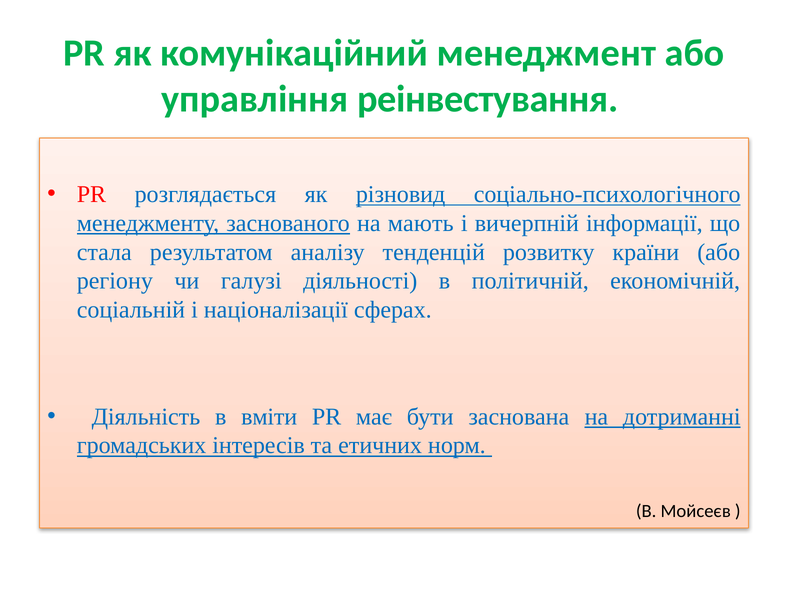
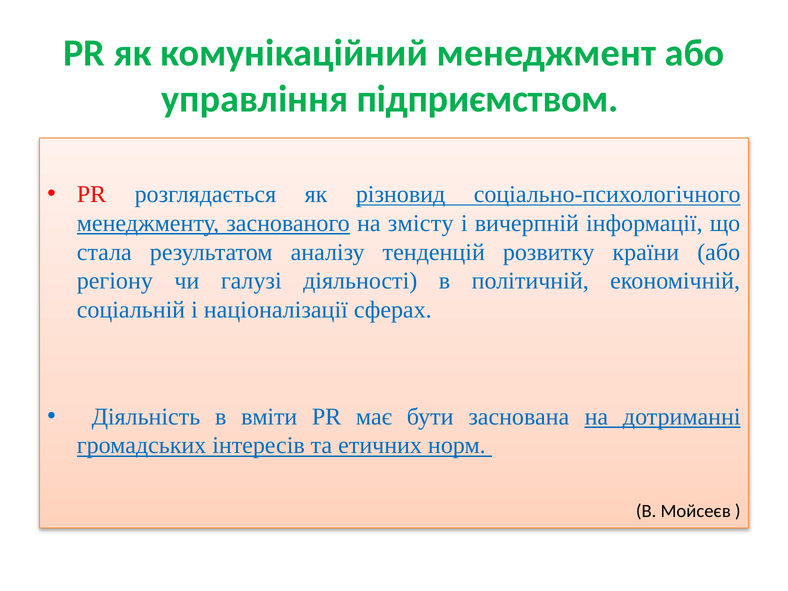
реінвестування: реінвестування -> підприємством
мають: мають -> змісту
